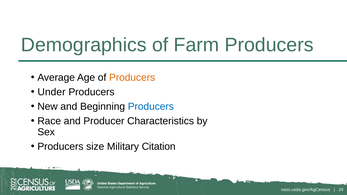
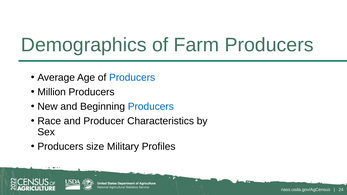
Producers at (132, 77) colour: orange -> blue
Under: Under -> Million
Citation: Citation -> Profiles
